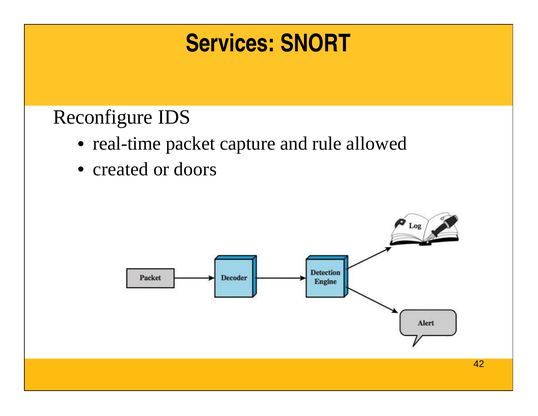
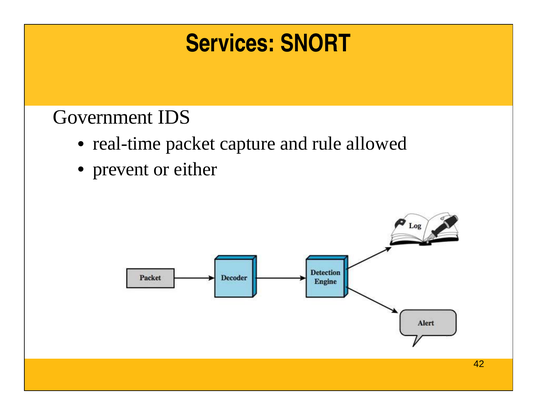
Reconfigure: Reconfigure -> Government
created: created -> prevent
doors: doors -> either
